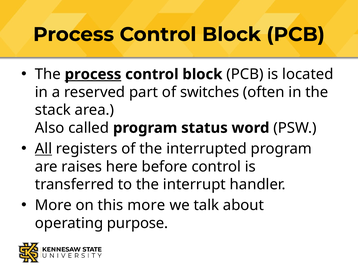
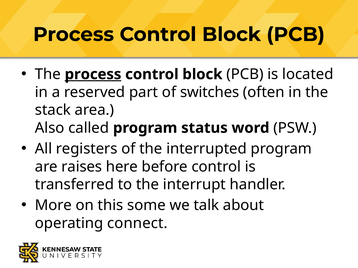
All underline: present -> none
this more: more -> some
purpose: purpose -> connect
